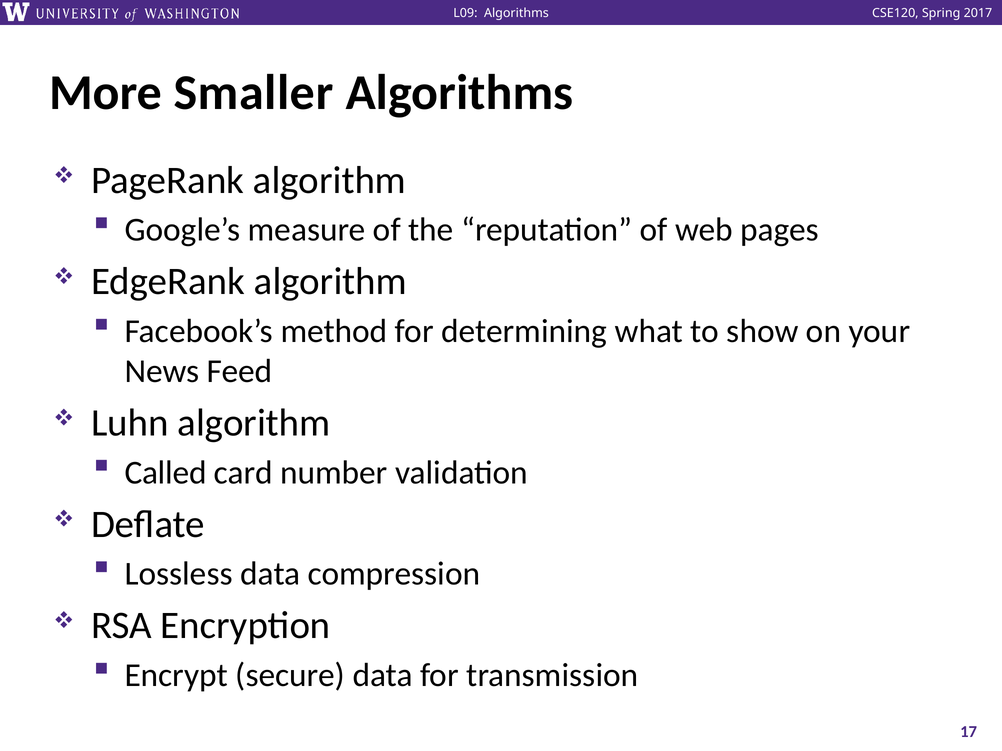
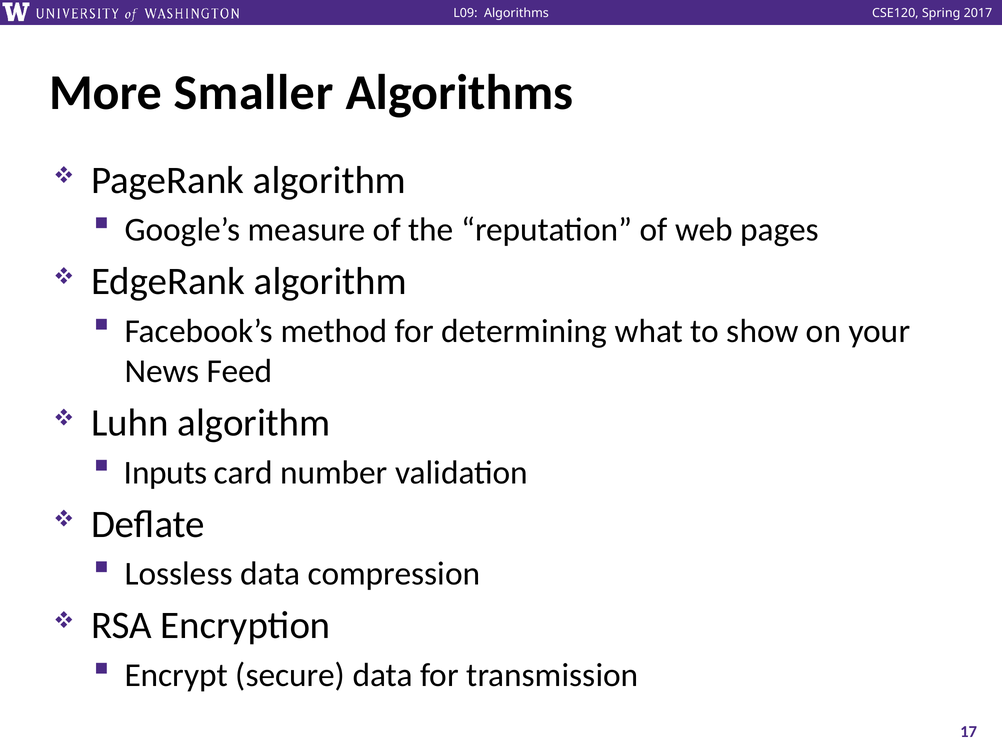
Called: Called -> Inputs
